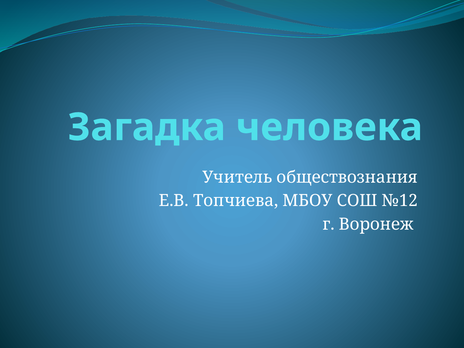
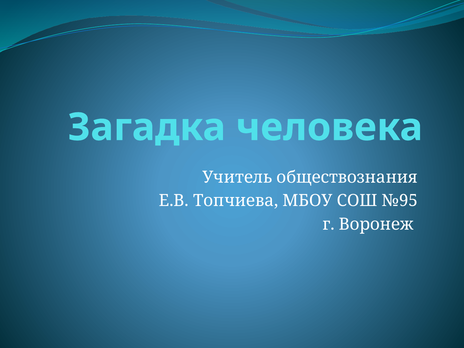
№12: №12 -> №95
